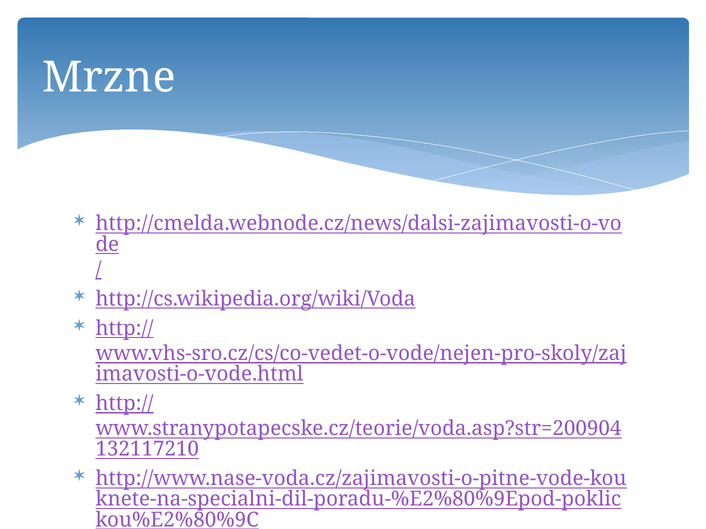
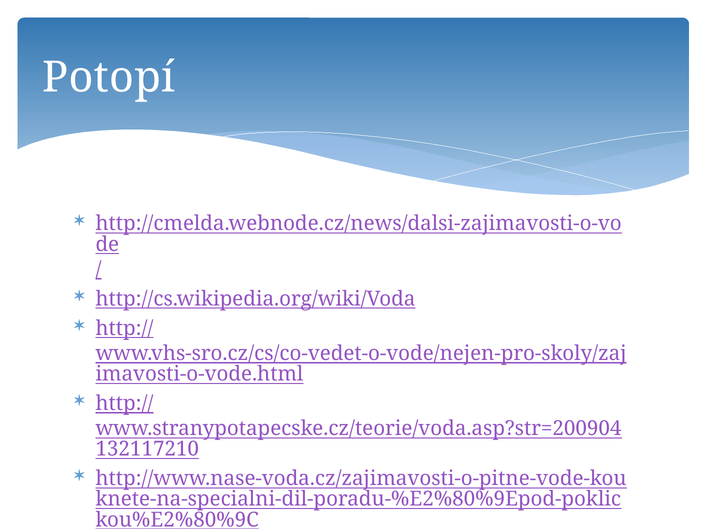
Mrzne: Mrzne -> Potopí
